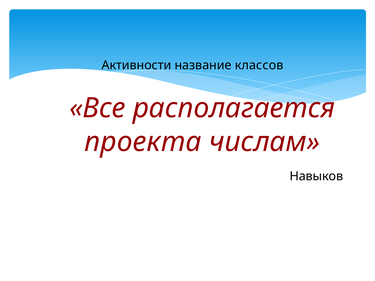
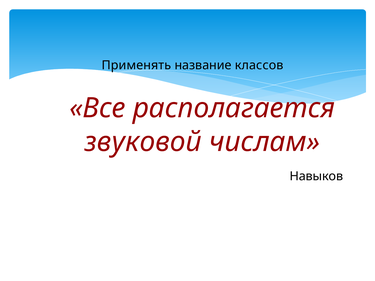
Активности: Активности -> Применять
проекта: проекта -> звуковой
